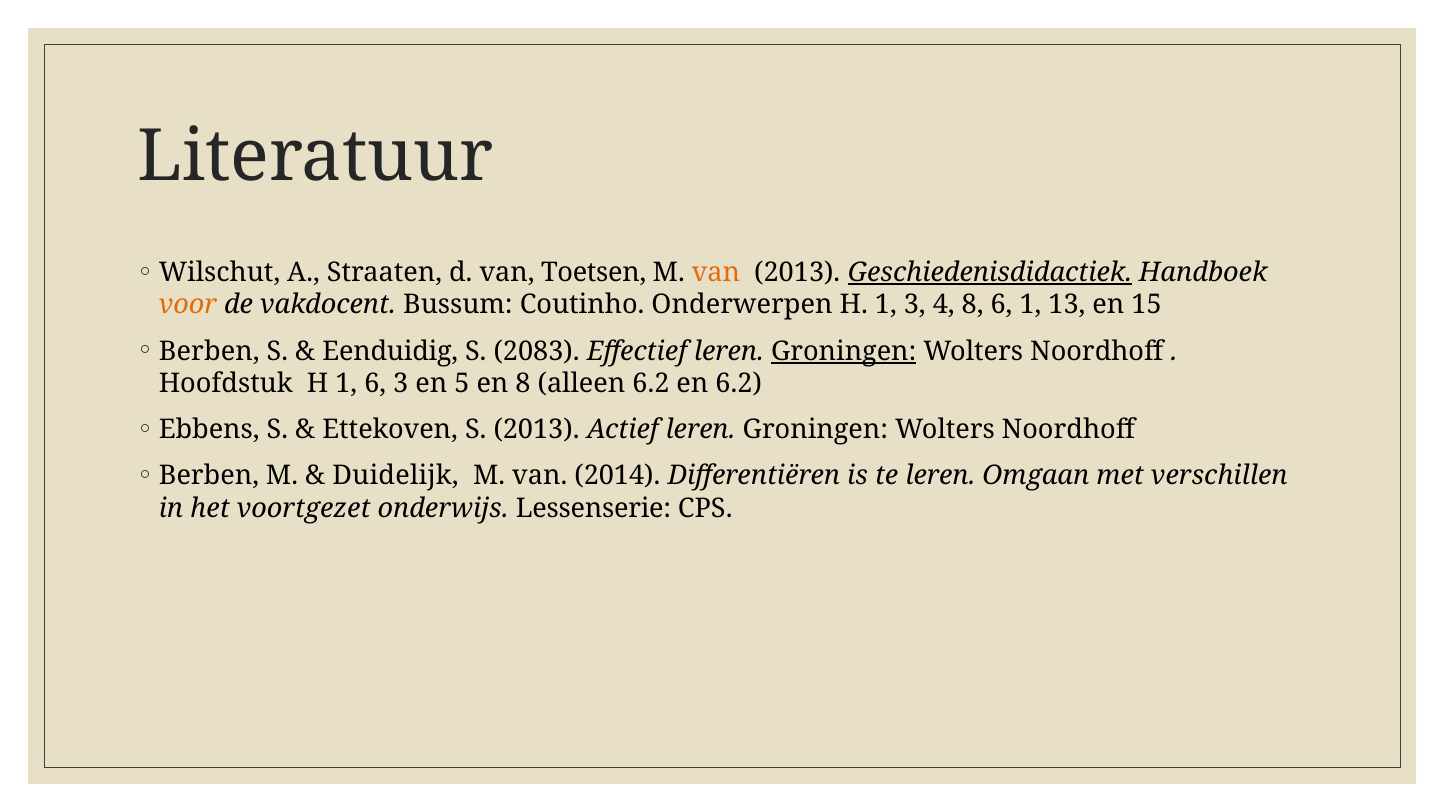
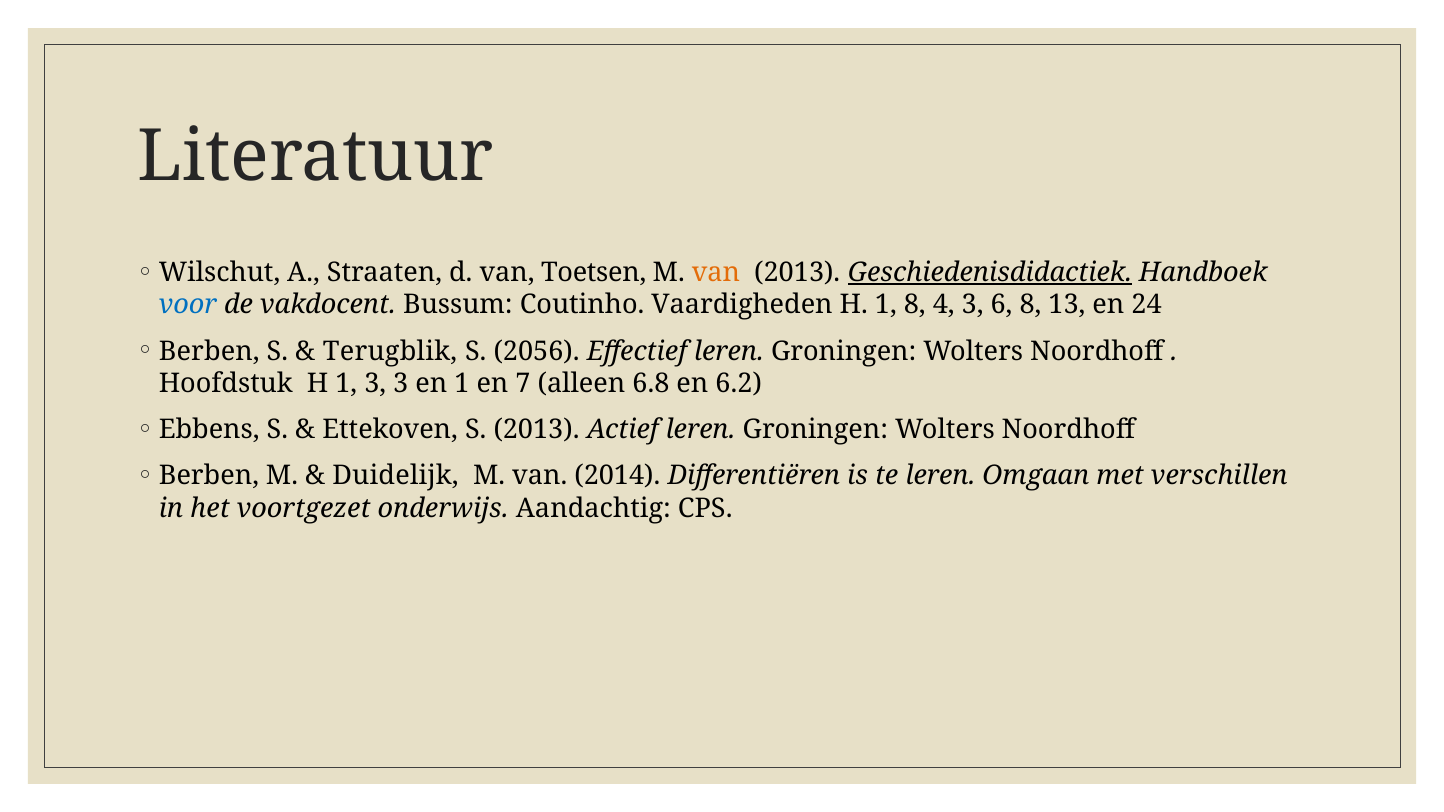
voor colour: orange -> blue
Onderwerpen: Onderwerpen -> Vaardigheden
1 3: 3 -> 8
4 8: 8 -> 3
6 1: 1 -> 8
15: 15 -> 24
Eenduidig: Eenduidig -> Terugblik
2083: 2083 -> 2056
Groningen at (844, 351) underline: present -> none
1 6: 6 -> 3
en 5: 5 -> 1
en 8: 8 -> 7
alleen 6.2: 6.2 -> 6.8
Lessenserie: Lessenserie -> Aandachtig
